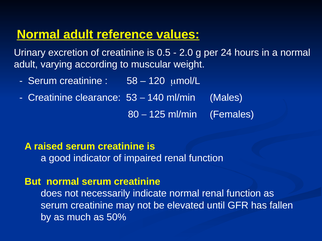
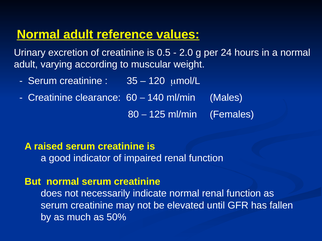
58: 58 -> 35
53: 53 -> 60
